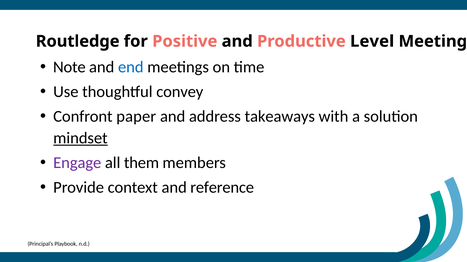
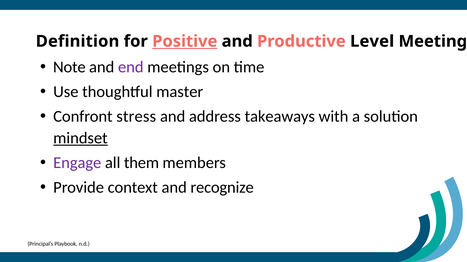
Routledge: Routledge -> Definition
Positive underline: none -> present
end colour: blue -> purple
convey: convey -> master
paper: paper -> stress
reference: reference -> recognize
